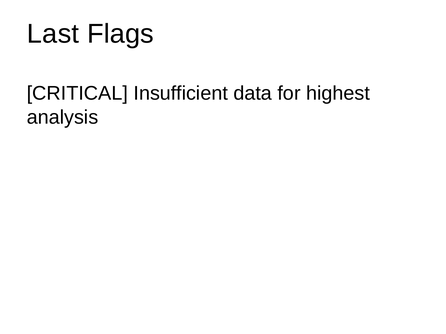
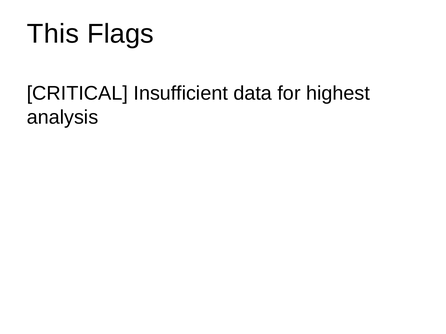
Last: Last -> This
